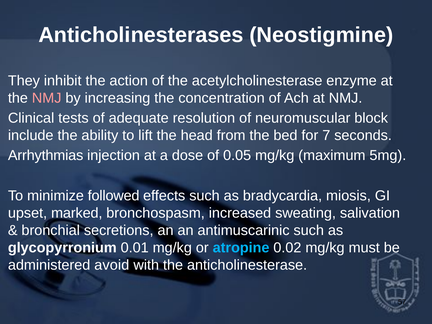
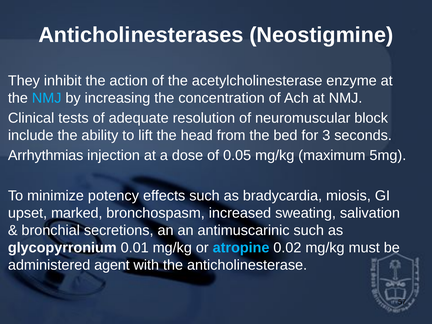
NMJ at (47, 98) colour: pink -> light blue
7: 7 -> 3
followed: followed -> potency
avoid: avoid -> agent
